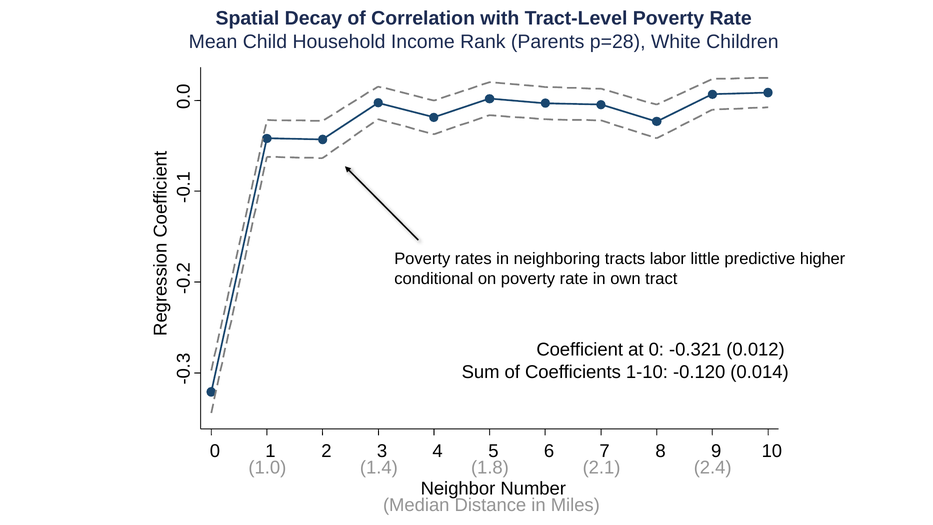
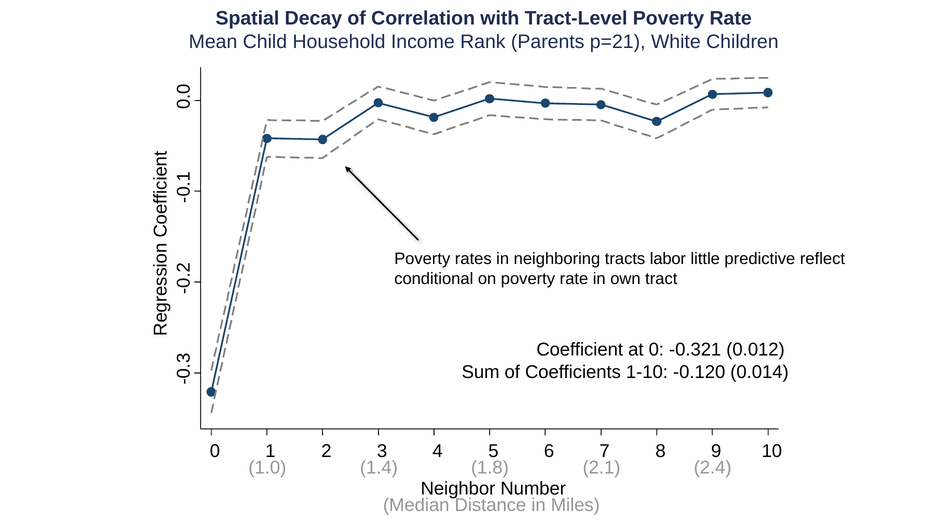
p=28: p=28 -> p=21
higher: higher -> reflect
